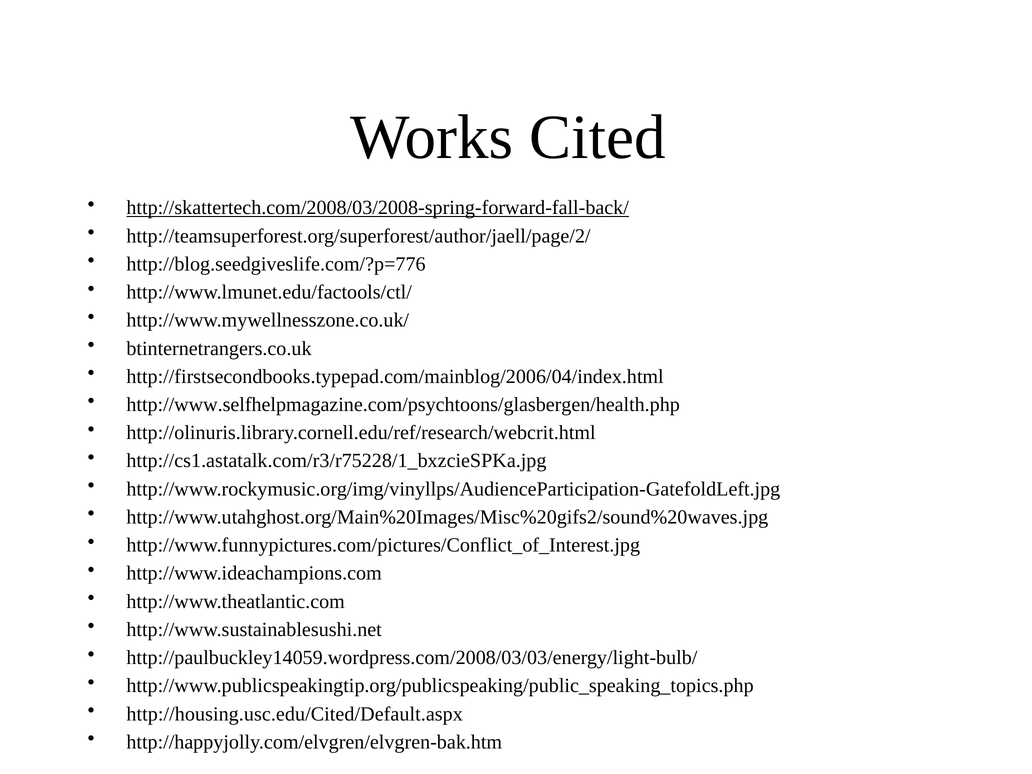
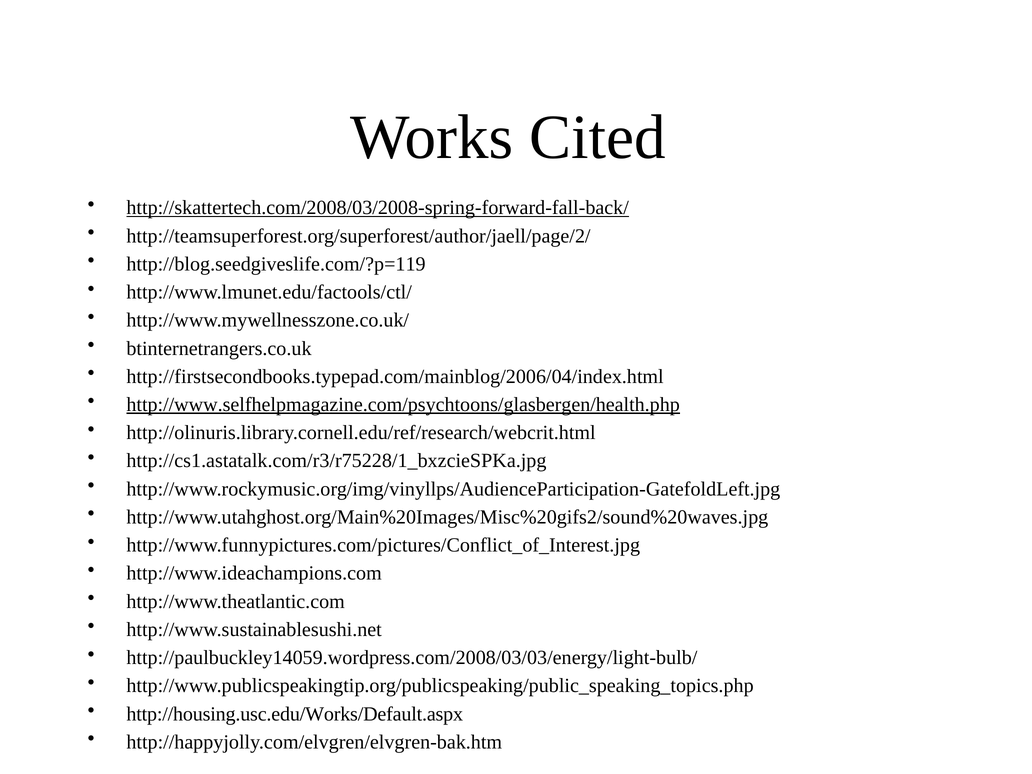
http://blog.seedgiveslife.com/?p=776: http://blog.seedgiveslife.com/?p=776 -> http://blog.seedgiveslife.com/?p=119
http://www.selfhelpmagazine.com/psychtoons/glasbergen/health.php underline: none -> present
http://housing.usc.edu/Cited/Default.aspx: http://housing.usc.edu/Cited/Default.aspx -> http://housing.usc.edu/Works/Default.aspx
